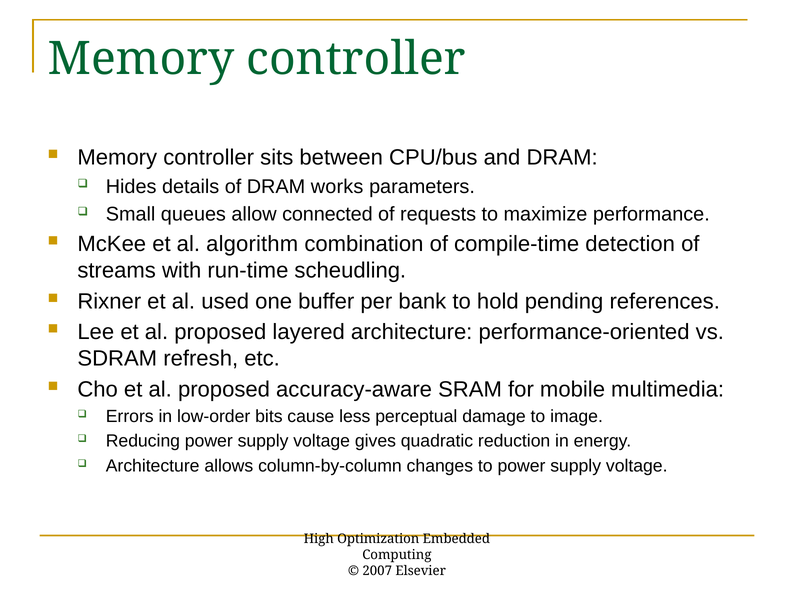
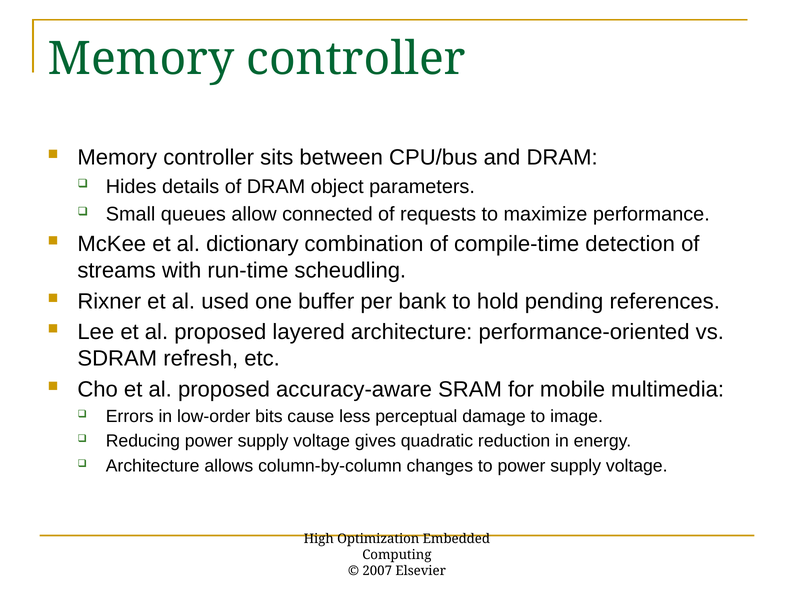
works: works -> object
algorithm: algorithm -> dictionary
